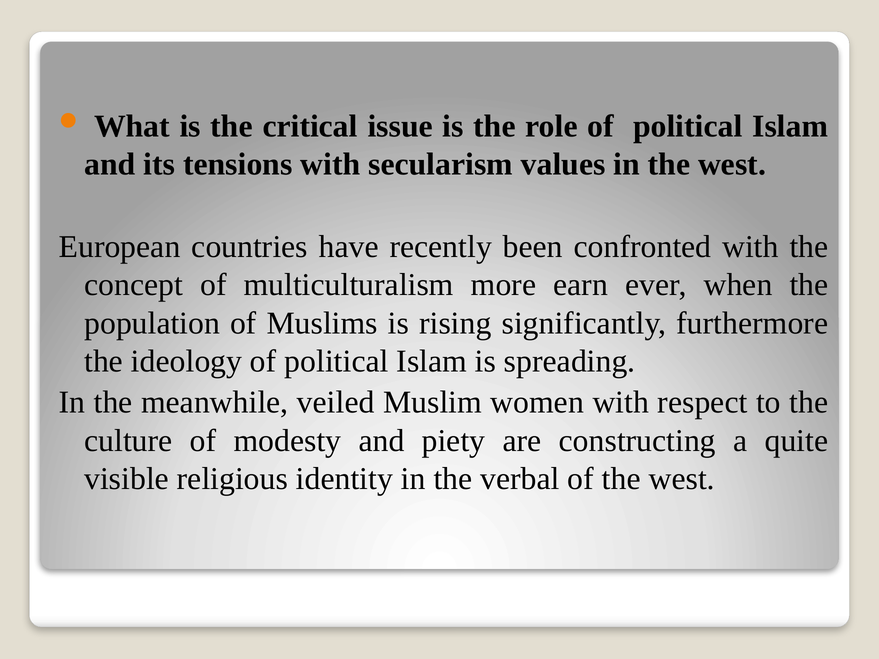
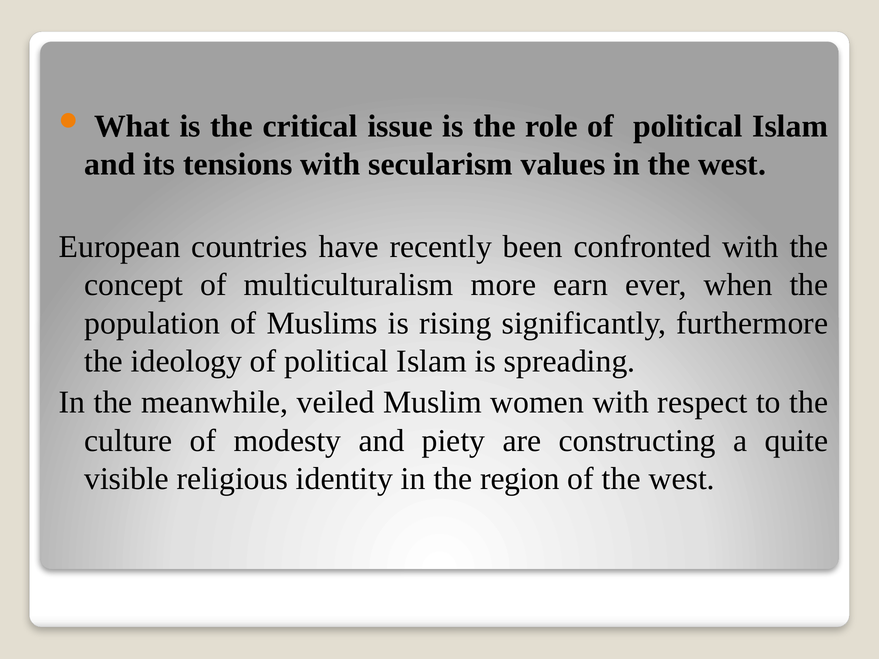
verbal: verbal -> region
